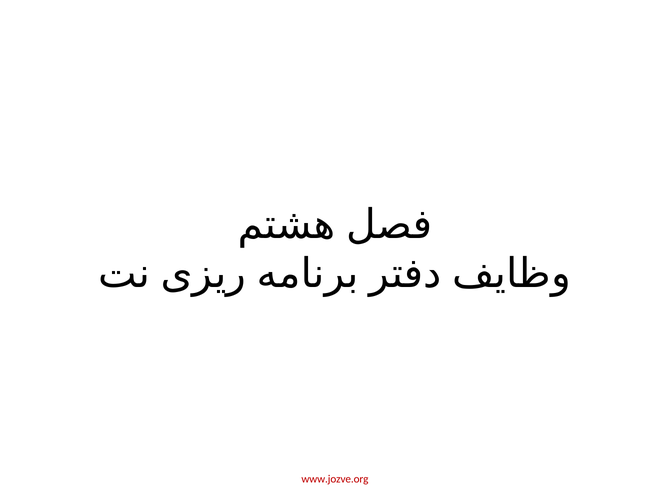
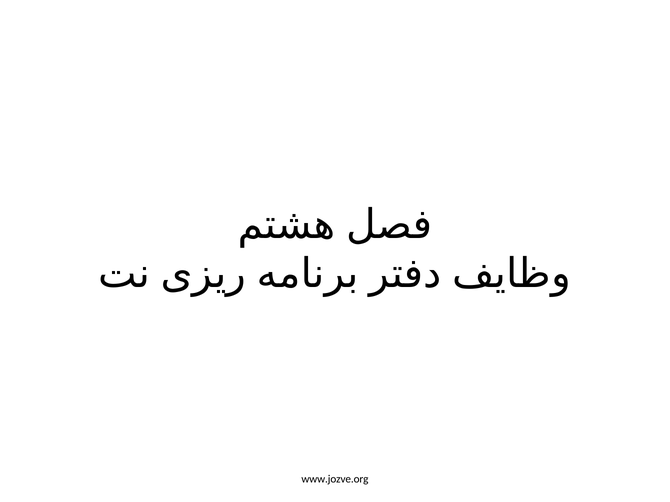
www.jozve.org colour: red -> black
